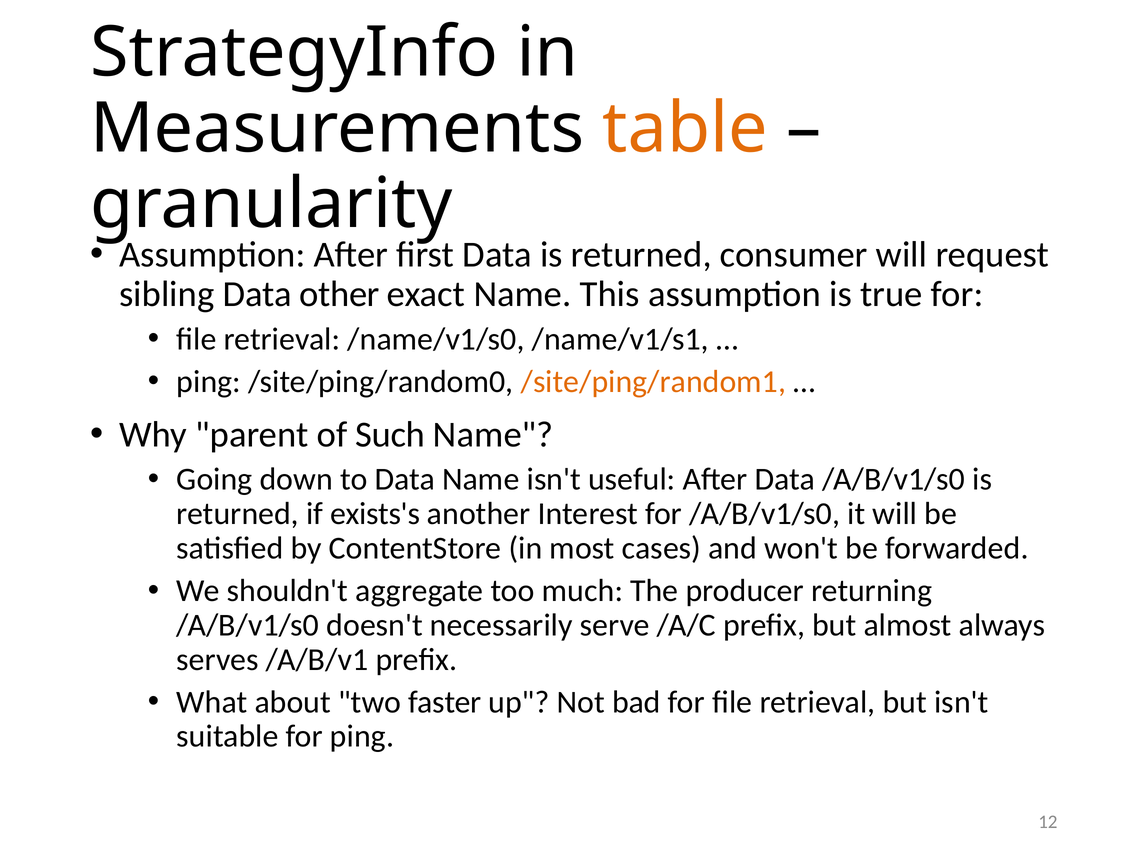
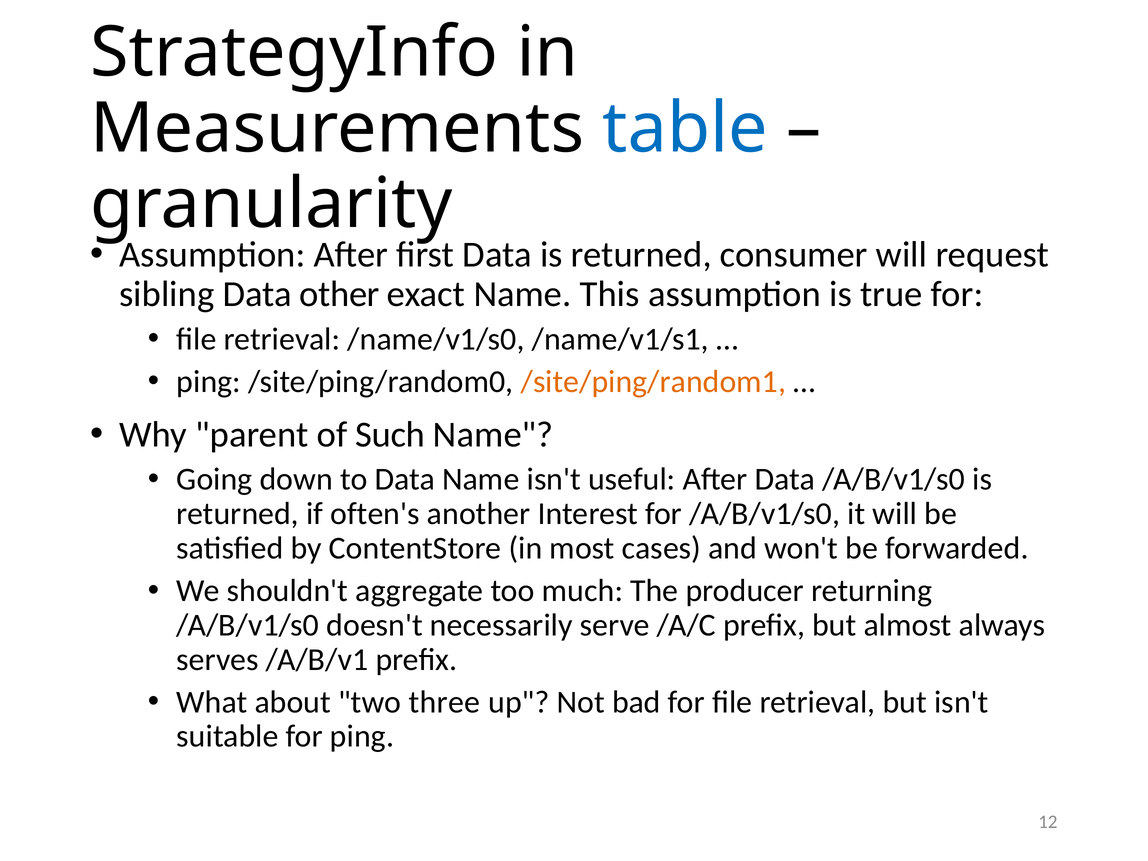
table colour: orange -> blue
exists's: exists's -> often's
faster: faster -> three
